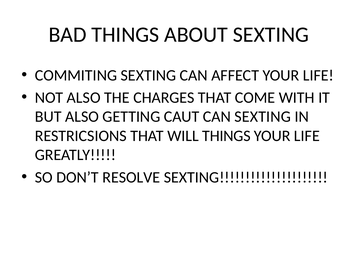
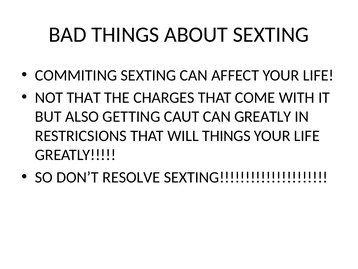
NOT ALSO: ALSO -> THAT
CAN SEXTING: SEXTING -> GREATLY
